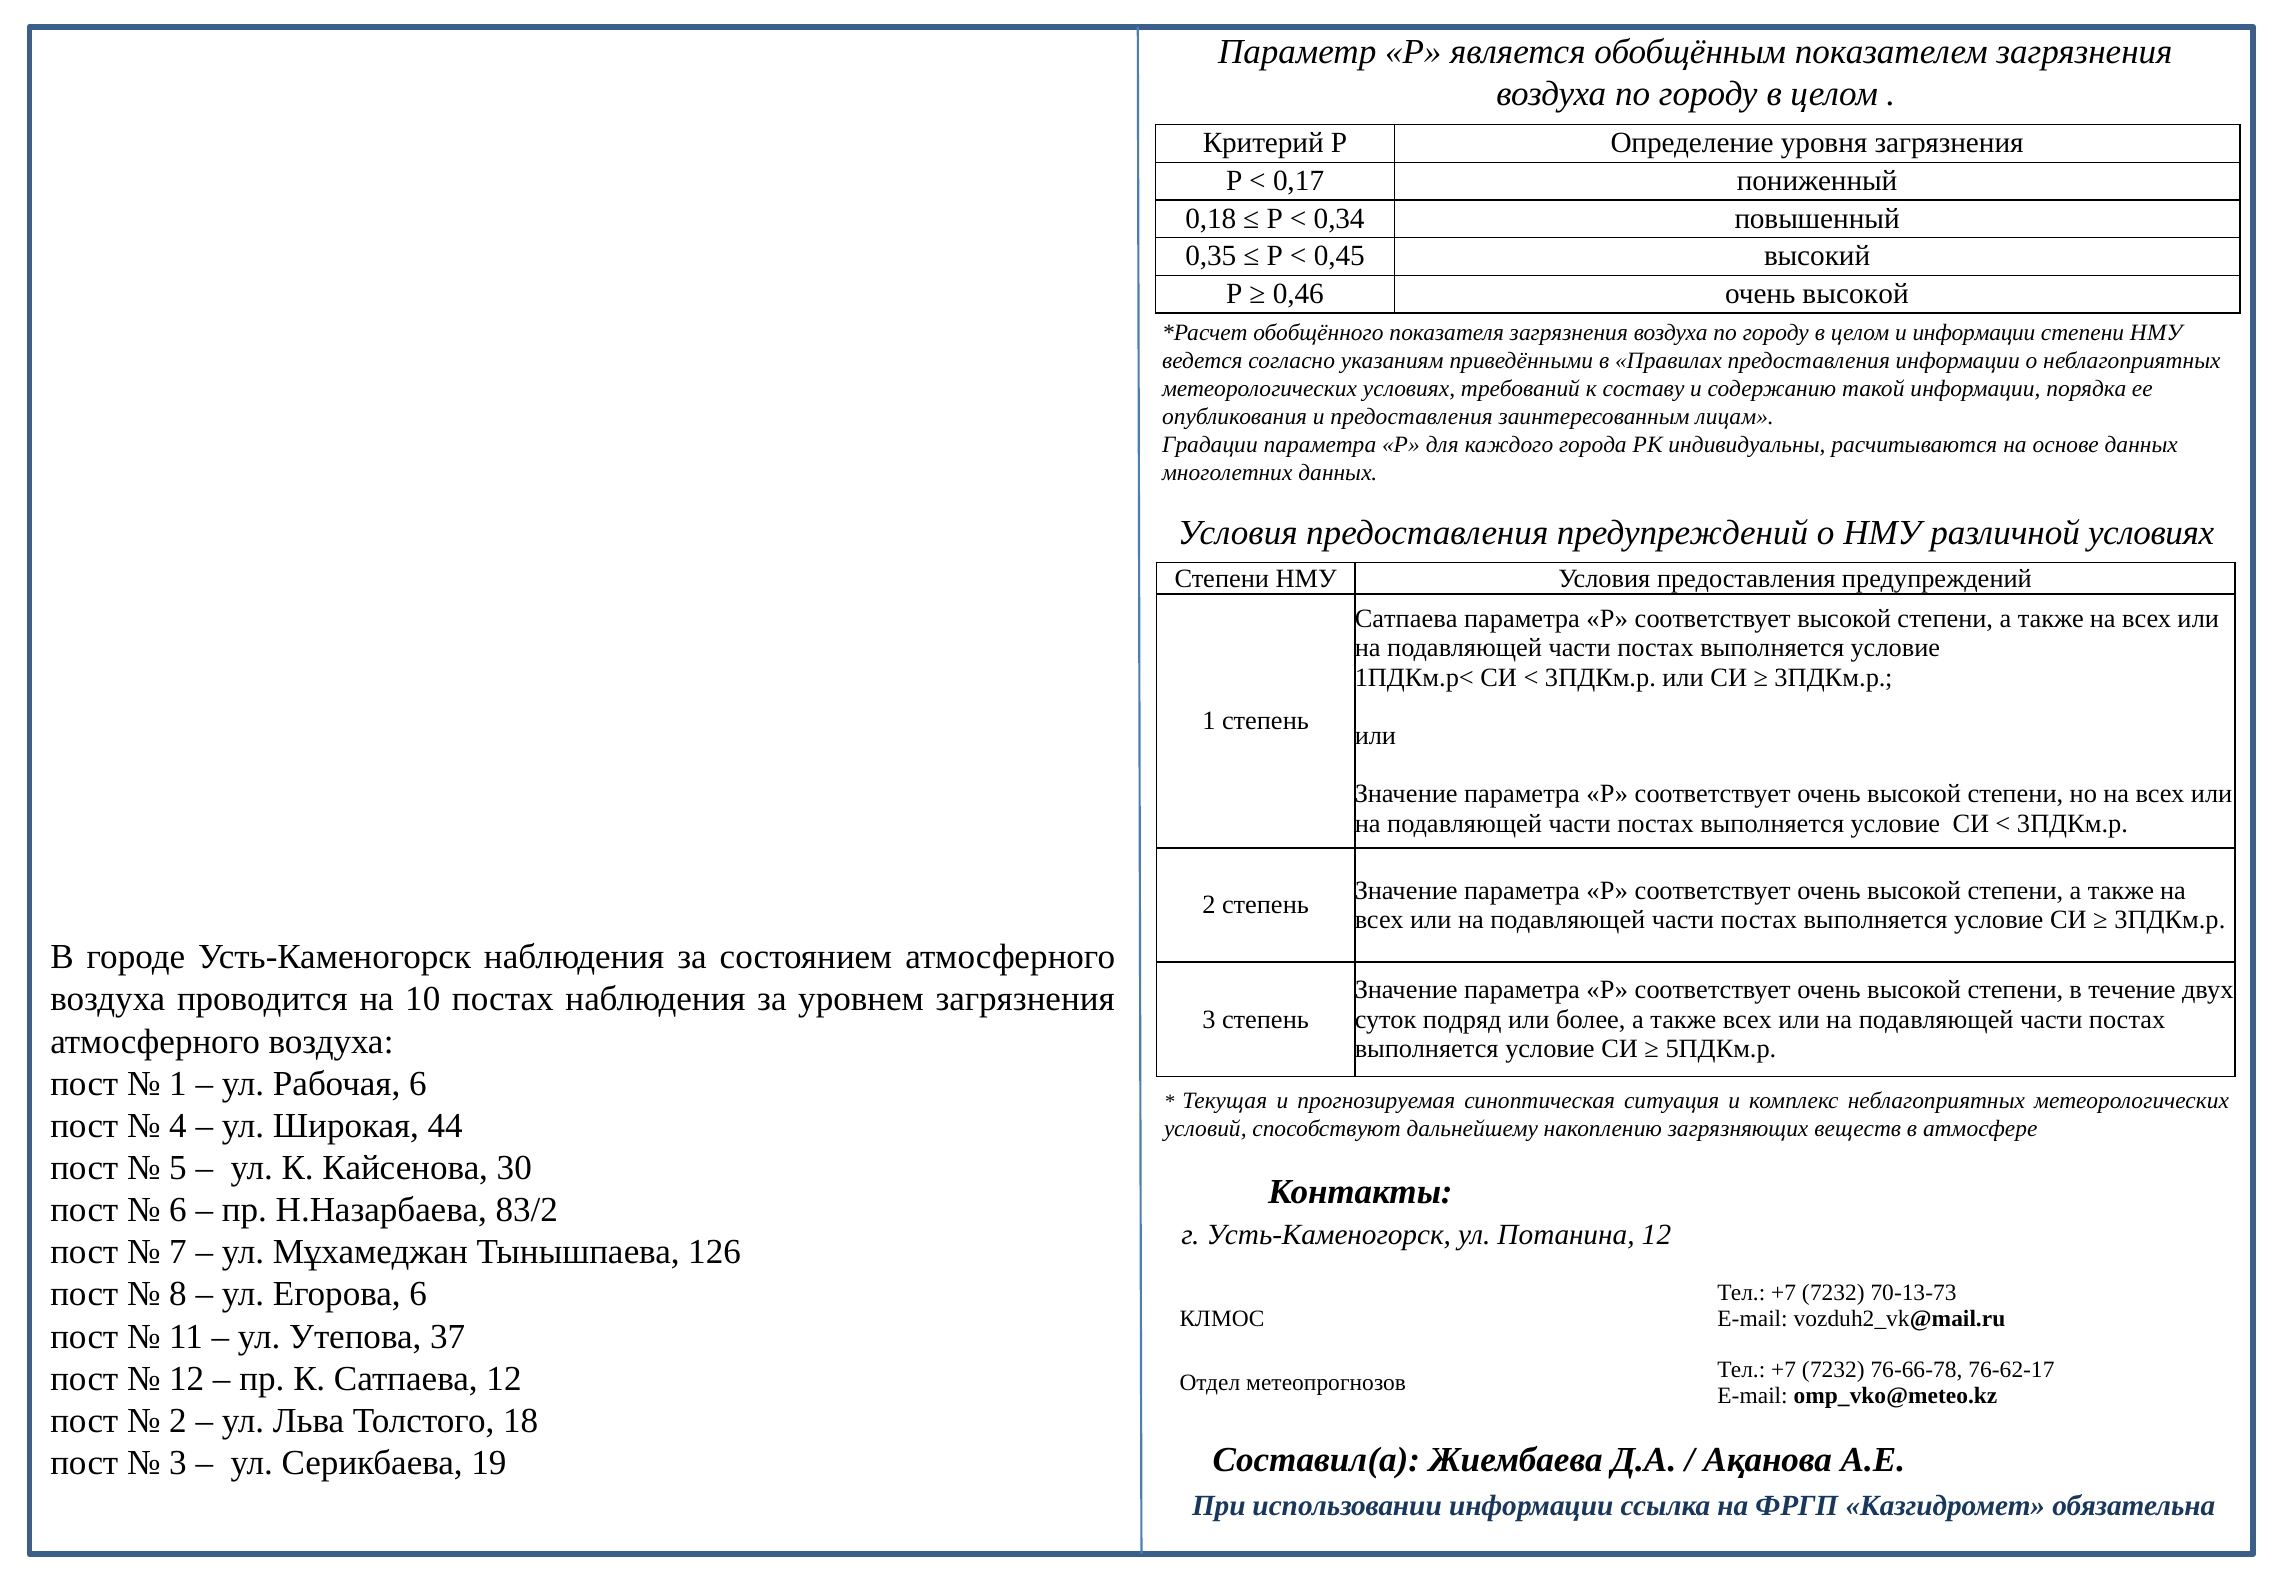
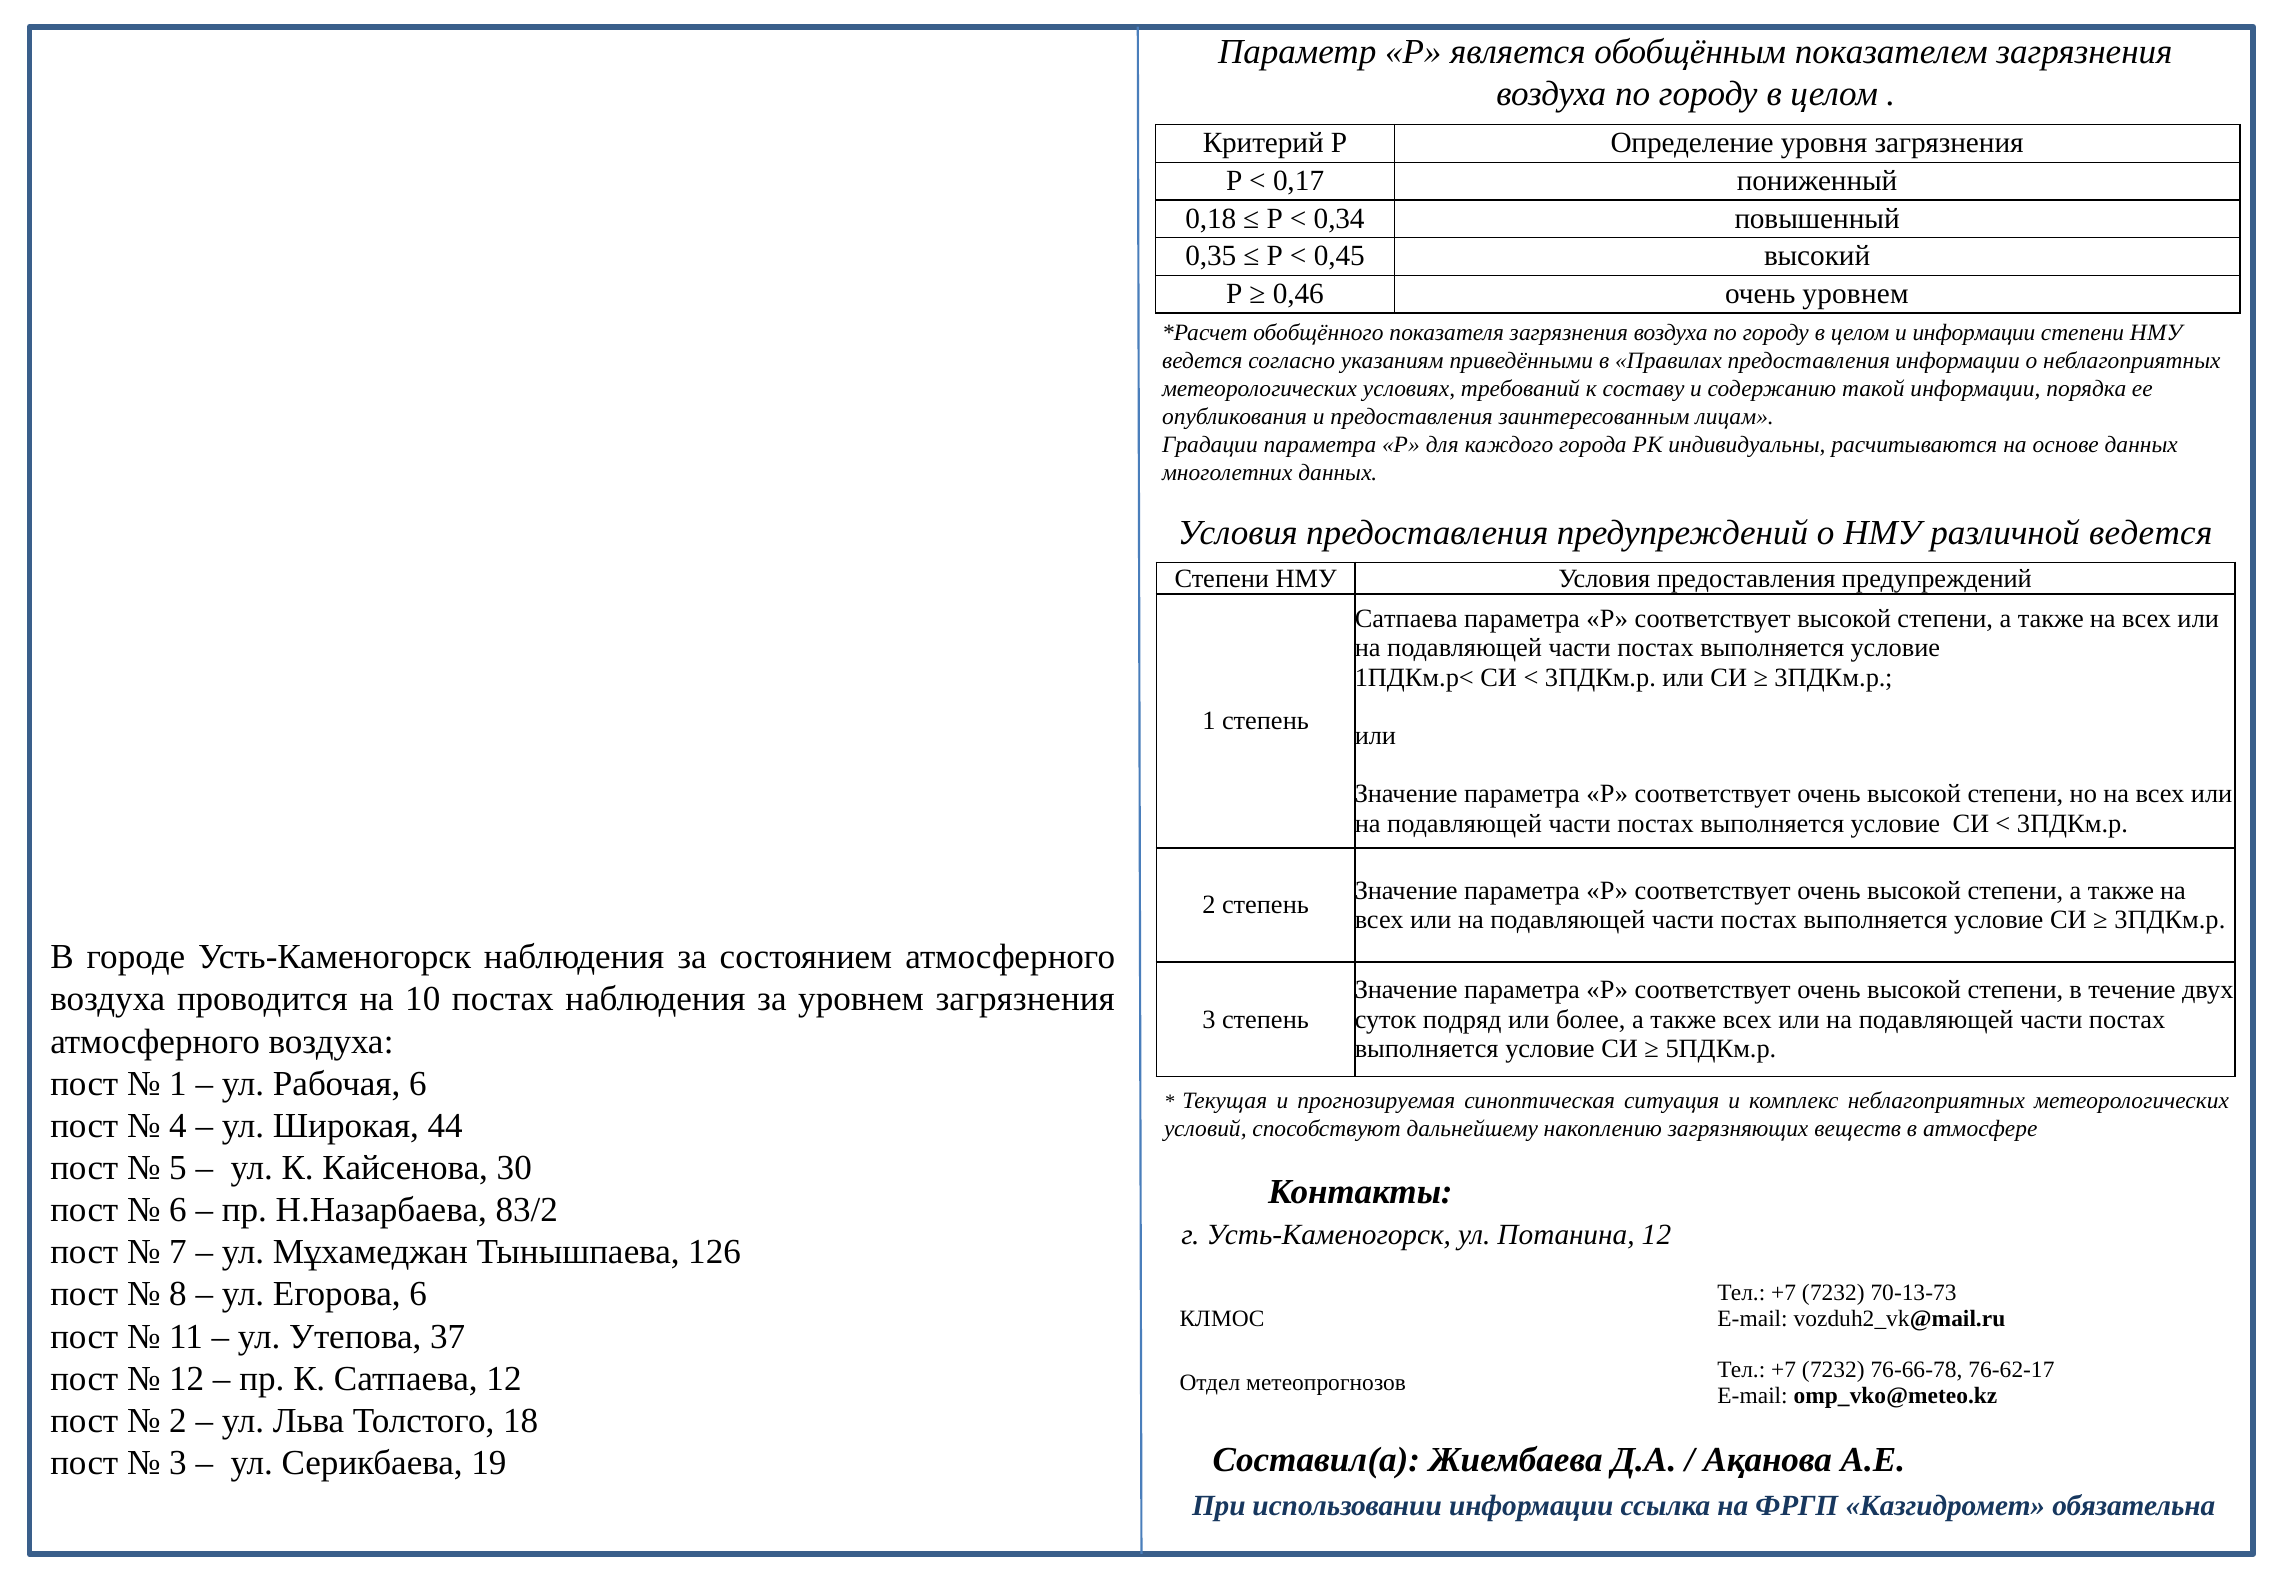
0,46 очень высокой: высокой -> уровнем
различной условиях: условиях -> ведется
